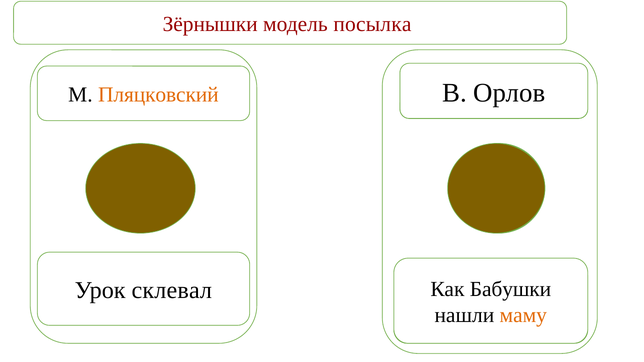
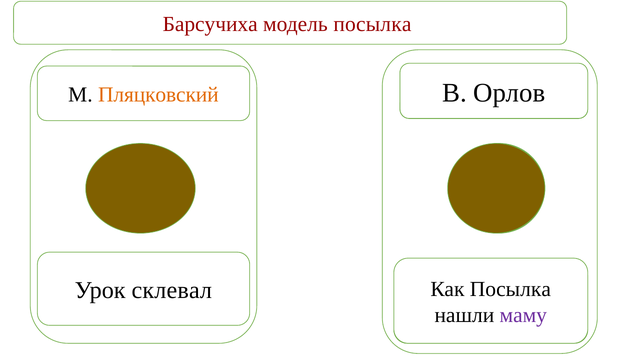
Зёрнышки: Зёрнышки -> Барсучиха
Как Бабушки: Бабушки -> Посылка
маму colour: orange -> purple
